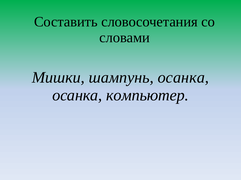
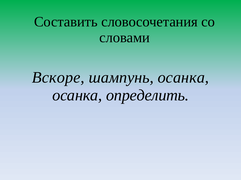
Мишки: Мишки -> Вскоре
компьютер: компьютер -> определить
